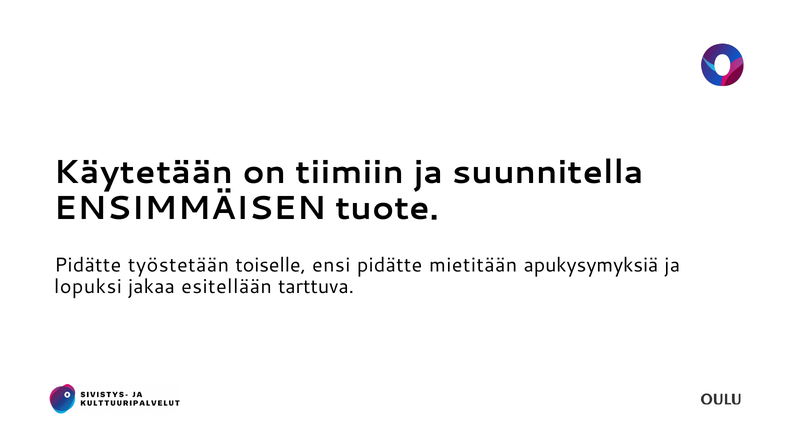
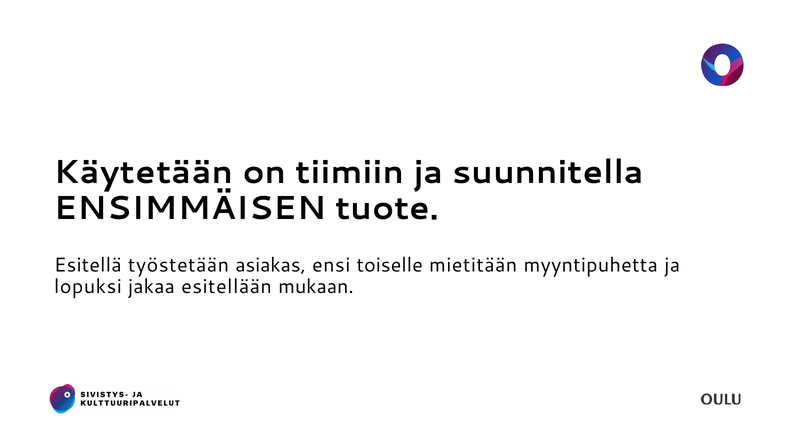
Pidätte at (88, 265): Pidätte -> Esitellä
toiselle: toiselle -> asiakas
ensi pidätte: pidätte -> toiselle
apukysymyksiä: apukysymyksiä -> myyntipuhetta
tarttuva: tarttuva -> mukaan
